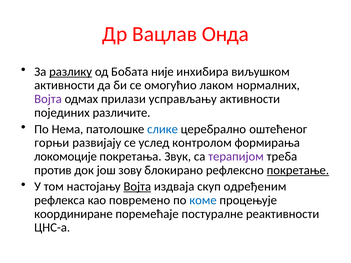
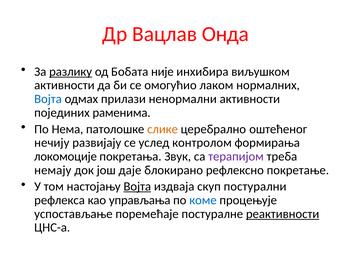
Војта at (48, 99) colour: purple -> blue
усправљању: усправљању -> ненормални
различите: различите -> раменима
слике colour: blue -> orange
горњи: горњи -> нечију
против: против -> немају
зову: зову -> даје
покретање underline: present -> none
одређеним: одређеним -> постурални
повремено: повремено -> управљања
координиране: координиране -> успостављање
реактивности underline: none -> present
